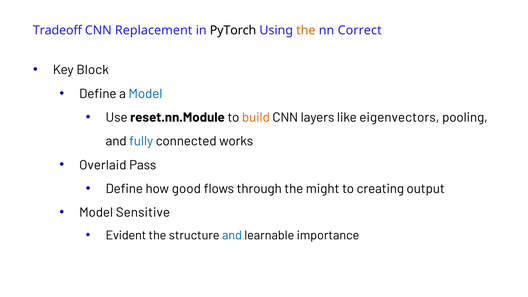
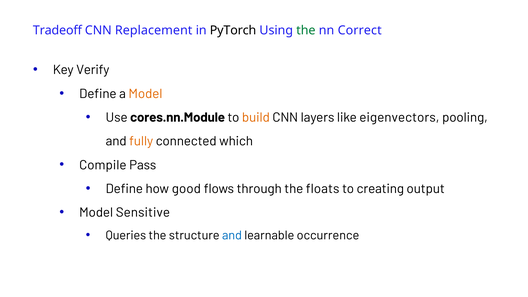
the at (306, 30) colour: orange -> green
Block: Block -> Verify
Model at (145, 94) colour: blue -> orange
reset.nn.Module: reset.nn.Module -> cores.nn.Module
fully colour: blue -> orange
works: works -> which
Overlaid: Overlaid -> Compile
might: might -> floats
Evident: Evident -> Queries
importance: importance -> occurrence
